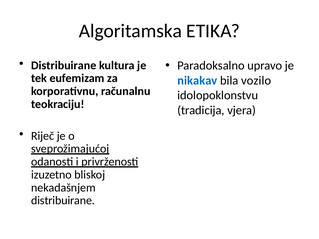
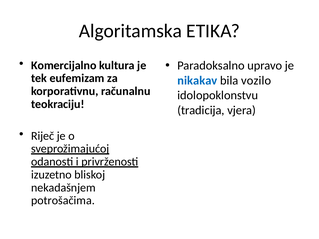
Distribuirane at (64, 65): Distribuirane -> Komercijalno
distribuirane at (63, 201): distribuirane -> potrošačima
